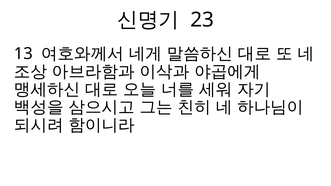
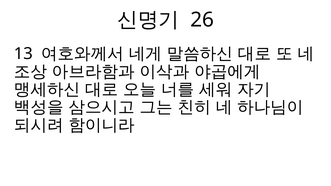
23: 23 -> 26
